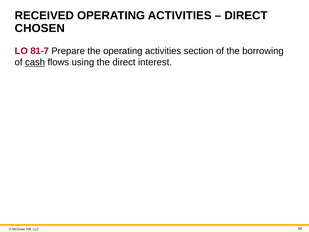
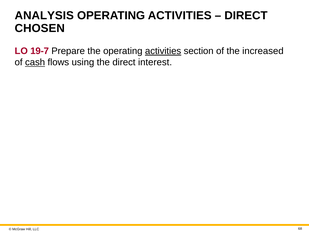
RECEIVED: RECEIVED -> ANALYSIS
81-7: 81-7 -> 19-7
activities at (163, 51) underline: none -> present
borrowing: borrowing -> increased
